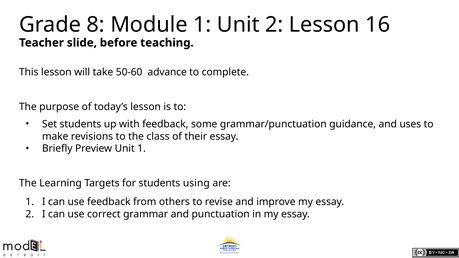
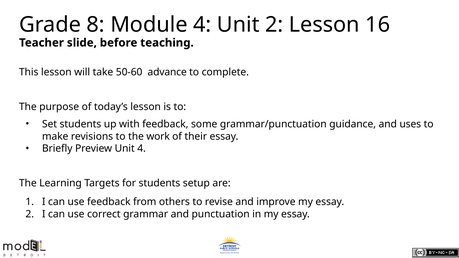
Module 1: 1 -> 4
class: class -> work
Unit 1: 1 -> 4
using: using -> setup
